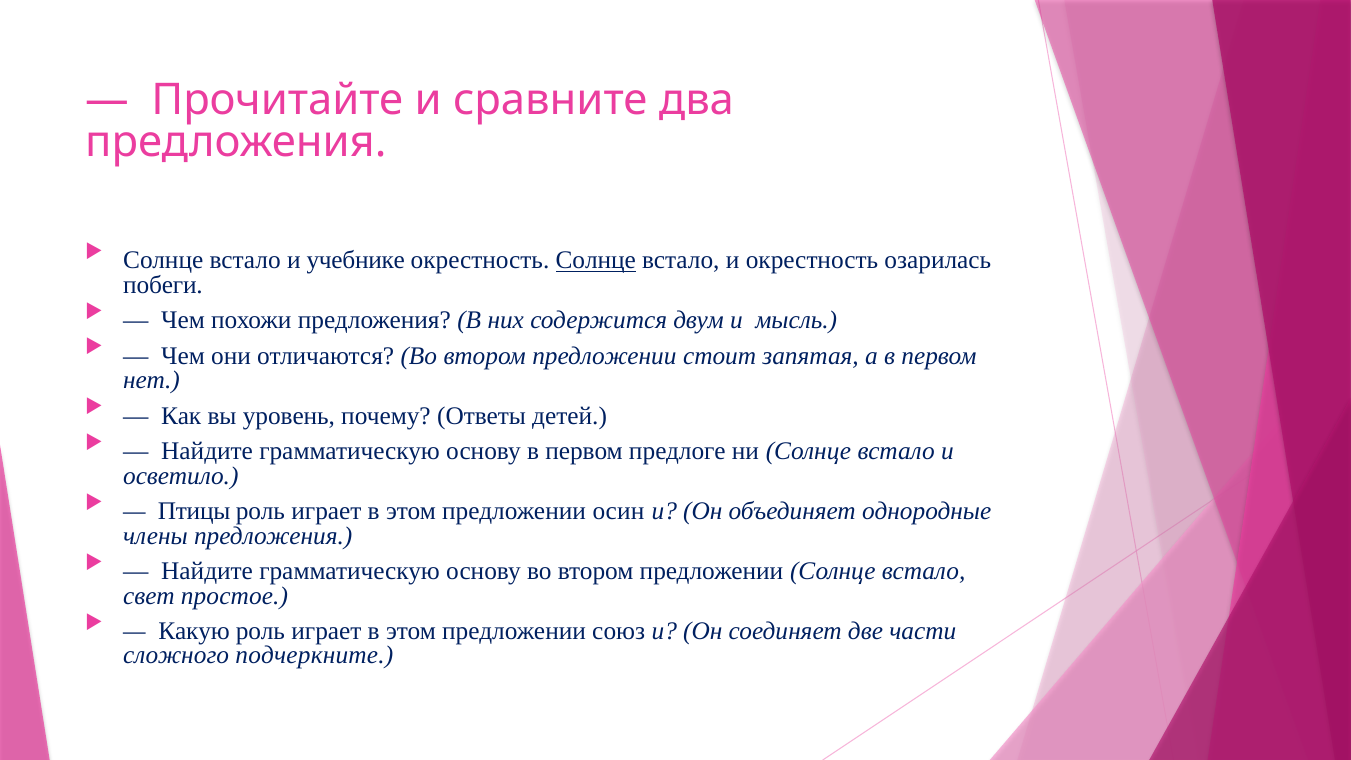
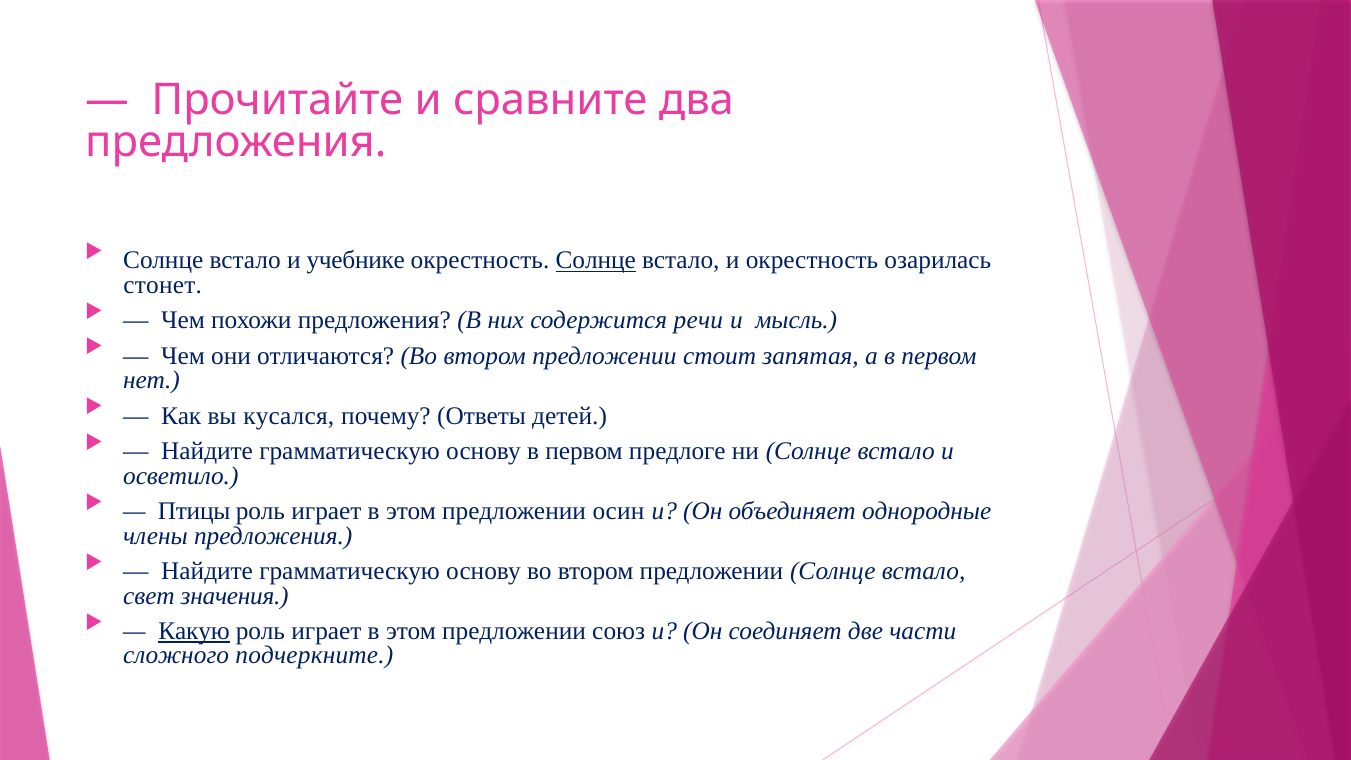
побеги: побеги -> стонет
двум: двум -> речи
уровень: уровень -> кусался
простое: простое -> значения
Какую underline: none -> present
